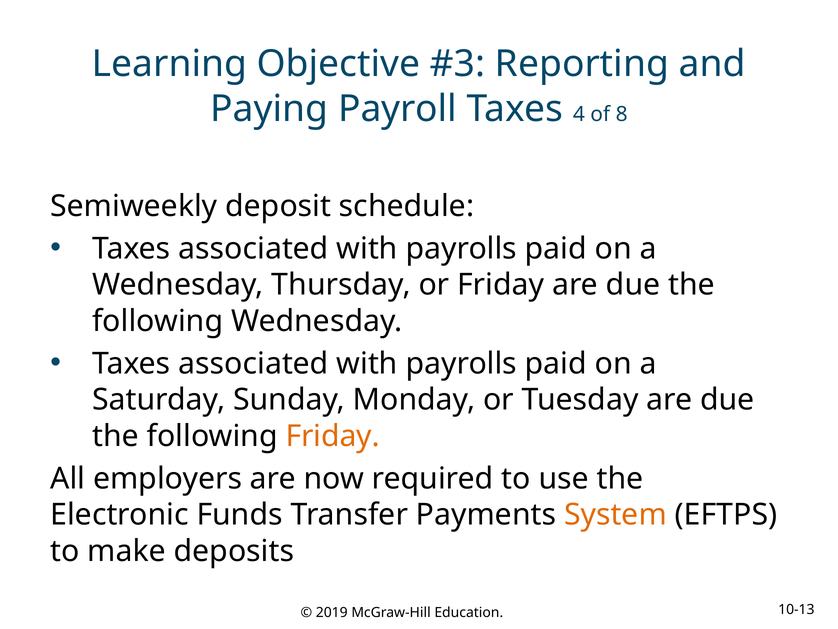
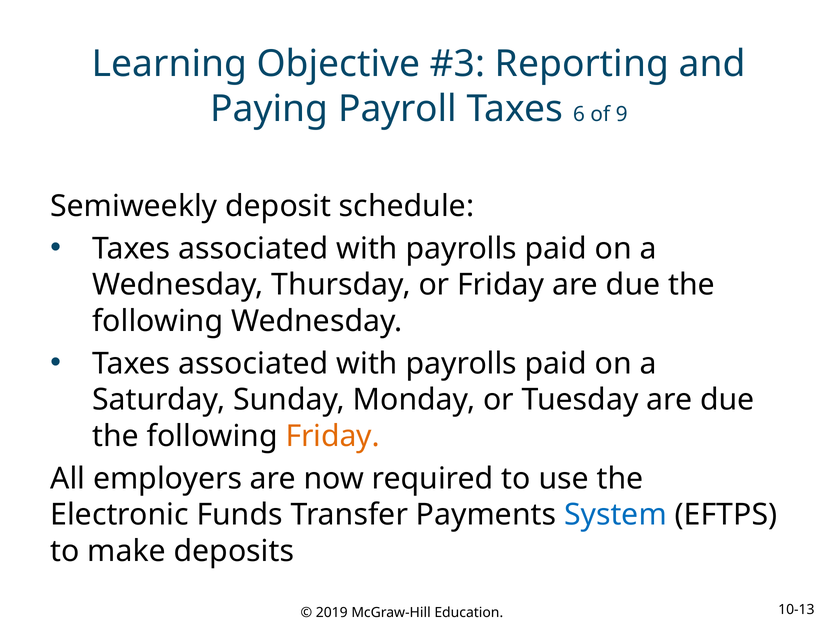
4: 4 -> 6
8: 8 -> 9
System colour: orange -> blue
